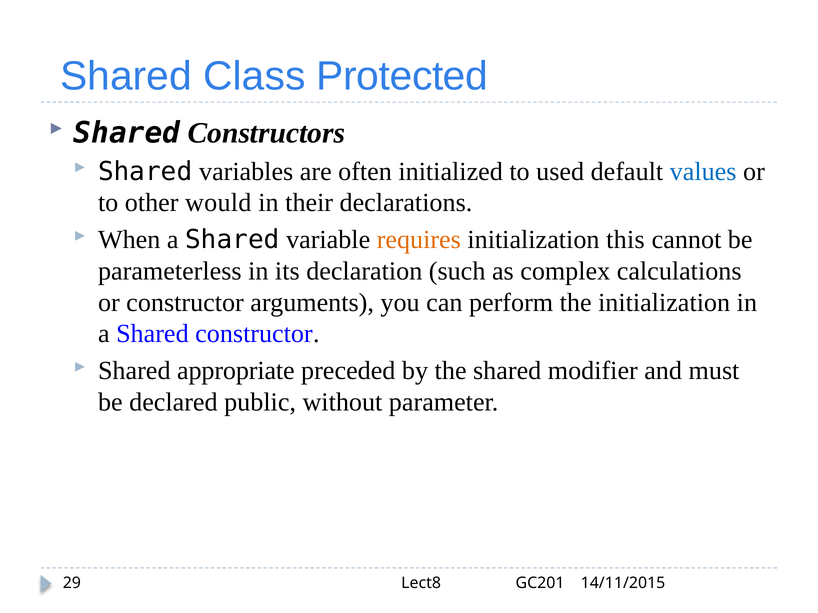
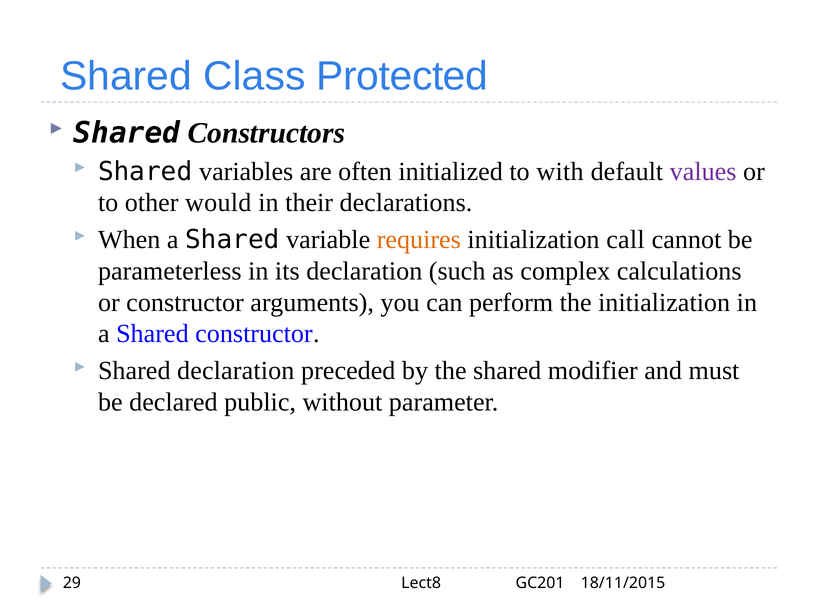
used: used -> with
values colour: blue -> purple
this: this -> call
Shared appropriate: appropriate -> declaration
14/11/2015: 14/11/2015 -> 18/11/2015
